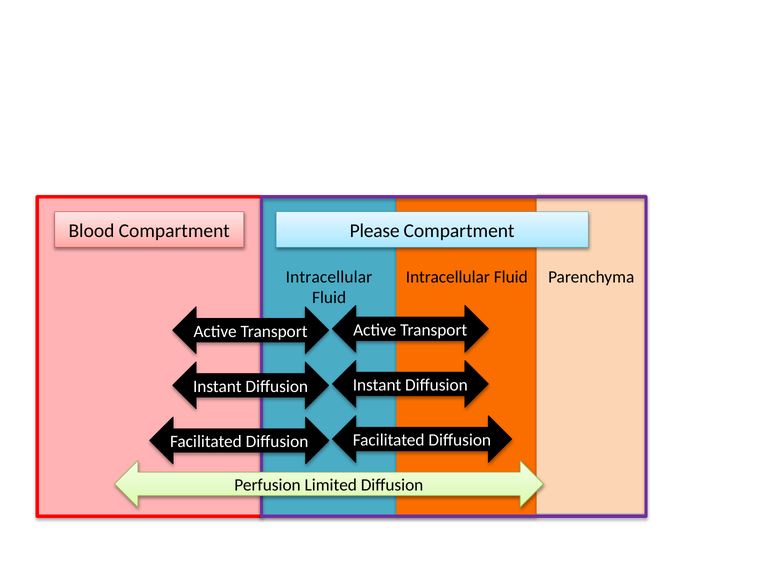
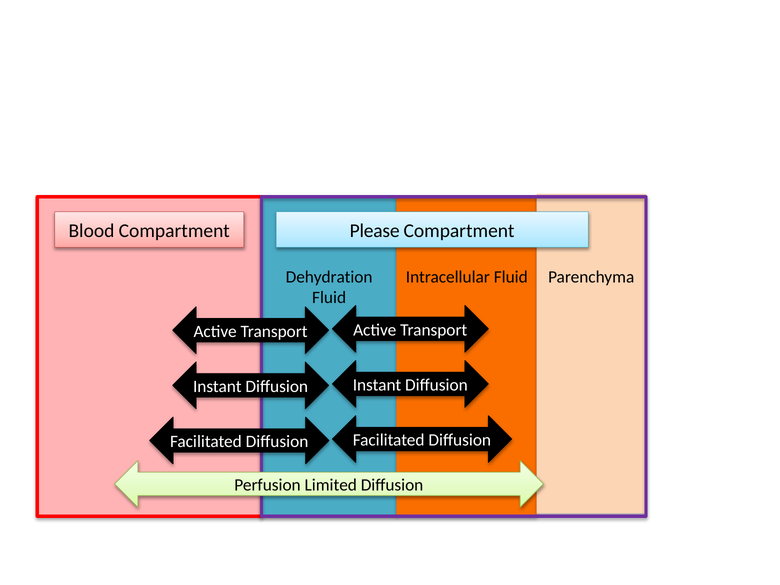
Intracellular at (329, 277): Intracellular -> Dehydration
